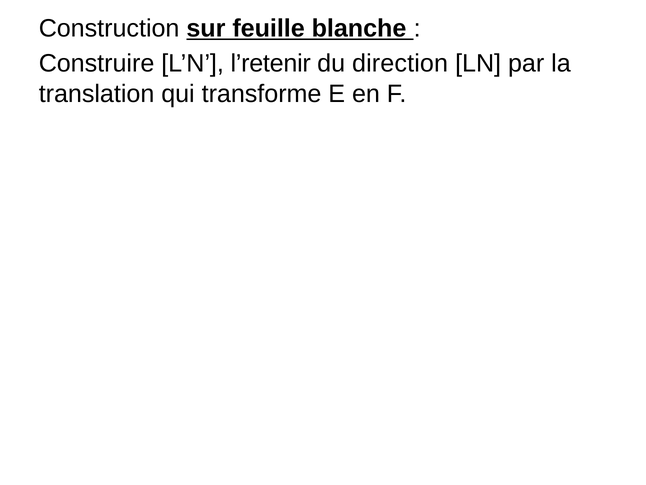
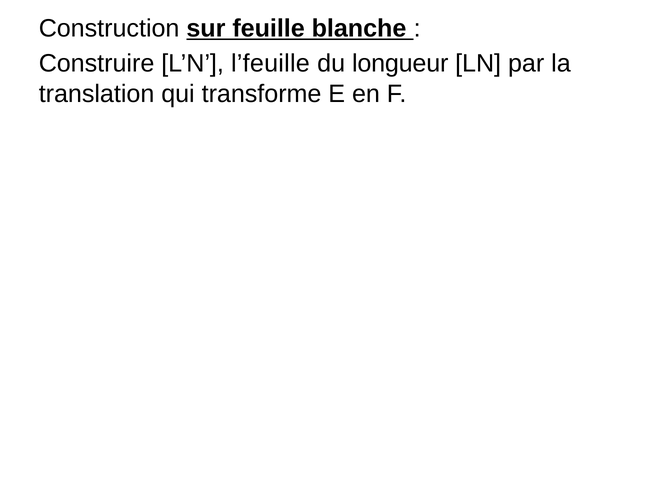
l’retenir: l’retenir -> l’feuille
direction: direction -> longueur
